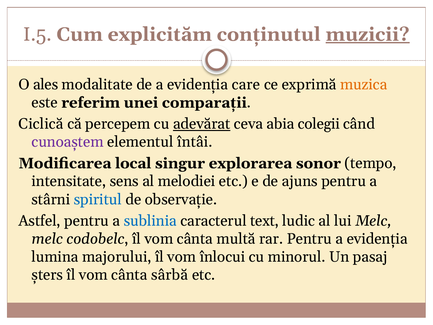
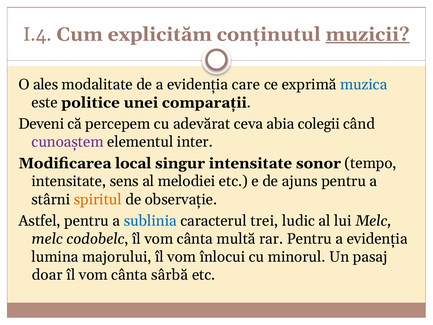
I.5: I.5 -> I.4
muzica colour: orange -> blue
referim: referim -> politice
Ciclică: Ciclică -> Deveni
adevărat underline: present -> none
întâi: întâi -> inter
singur explorarea: explorarea -> intensitate
spiritul colour: blue -> orange
text: text -> trei
șters: șters -> doar
